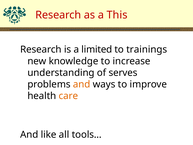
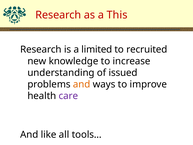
trainings: trainings -> recruited
serves: serves -> issued
care colour: orange -> purple
